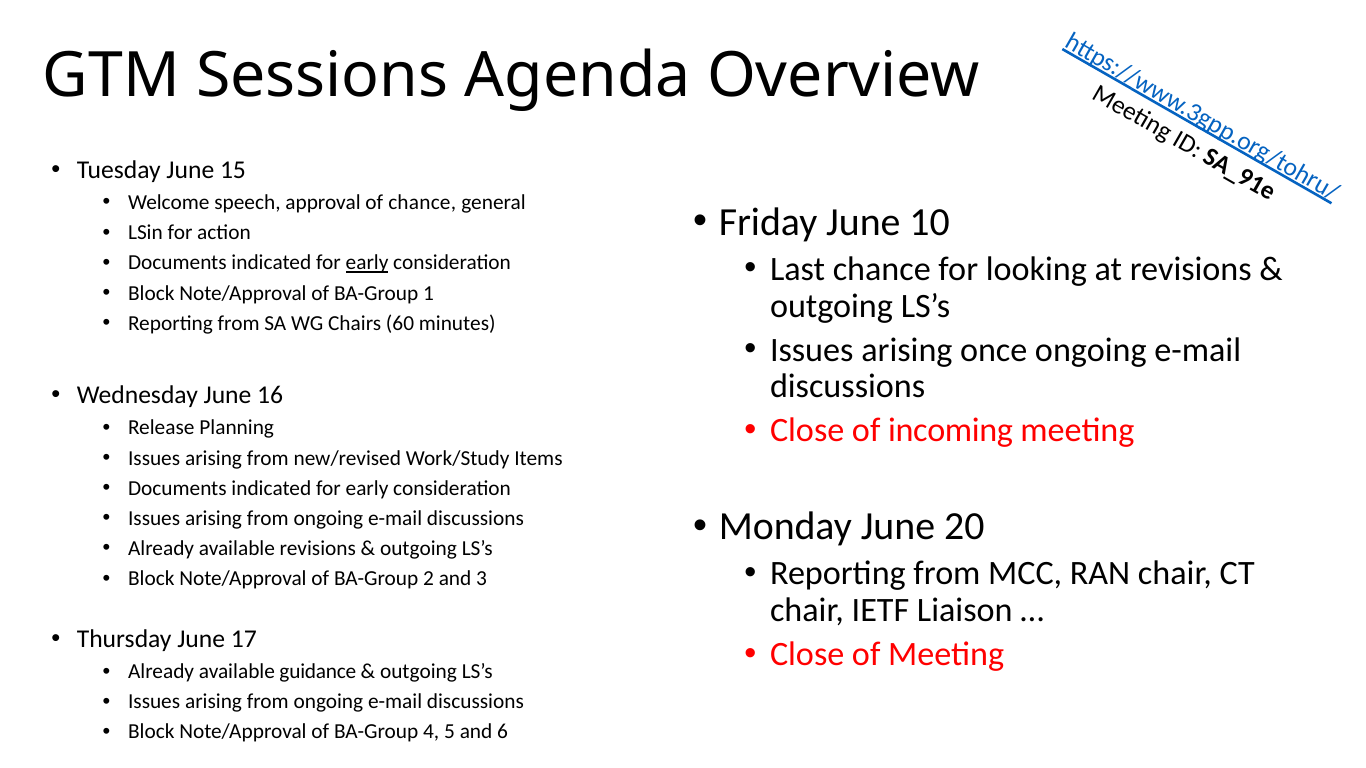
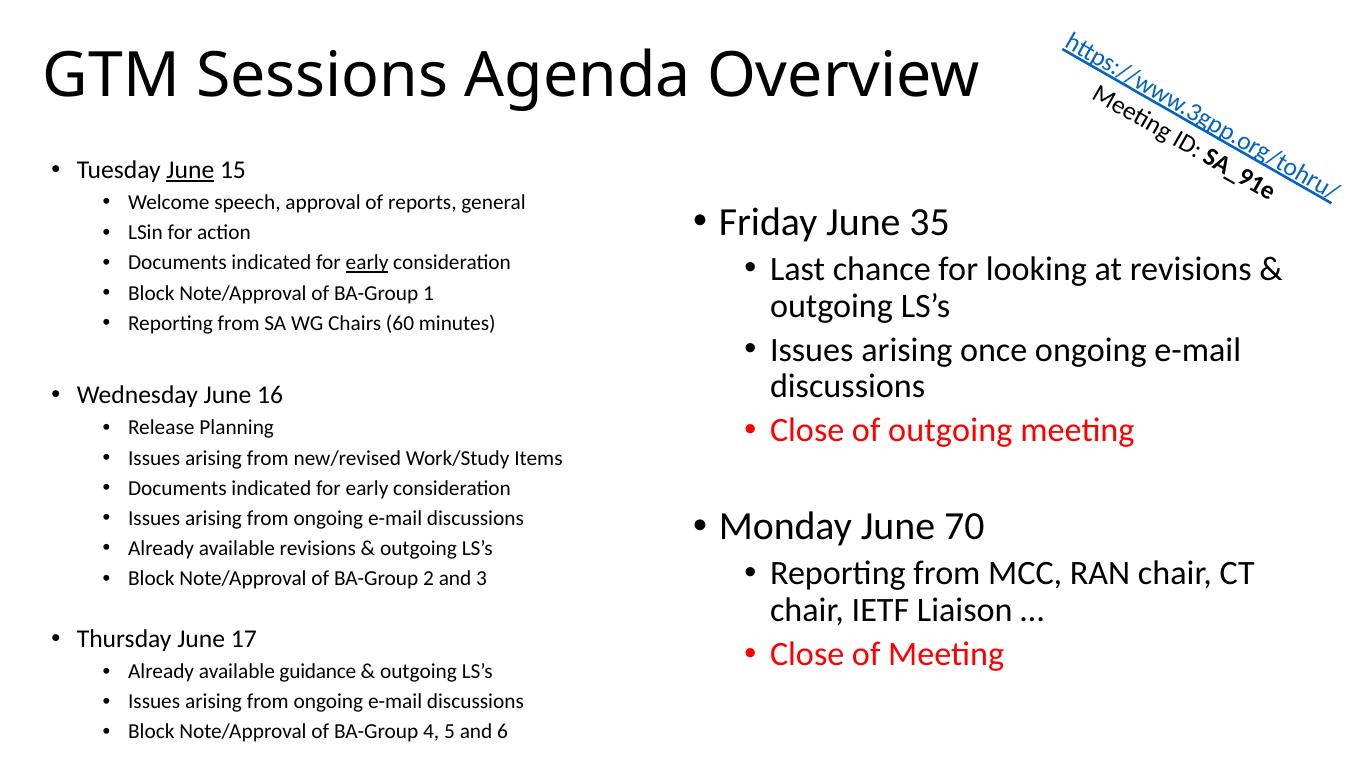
June at (190, 170) underline: none -> present
of chance: chance -> reports
10: 10 -> 35
of incoming: incoming -> outgoing
20: 20 -> 70
